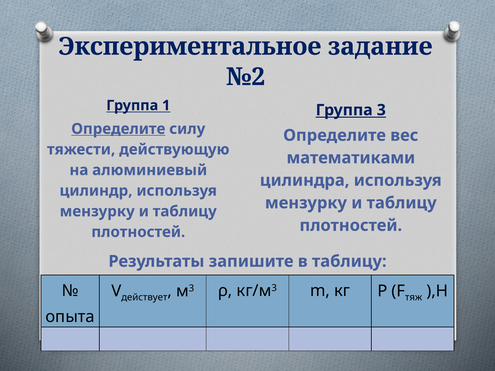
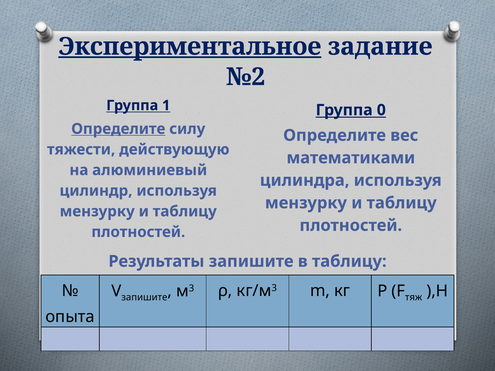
Экспериментальное underline: none -> present
3: 3 -> 0
действует at (144, 298): действует -> запишите
